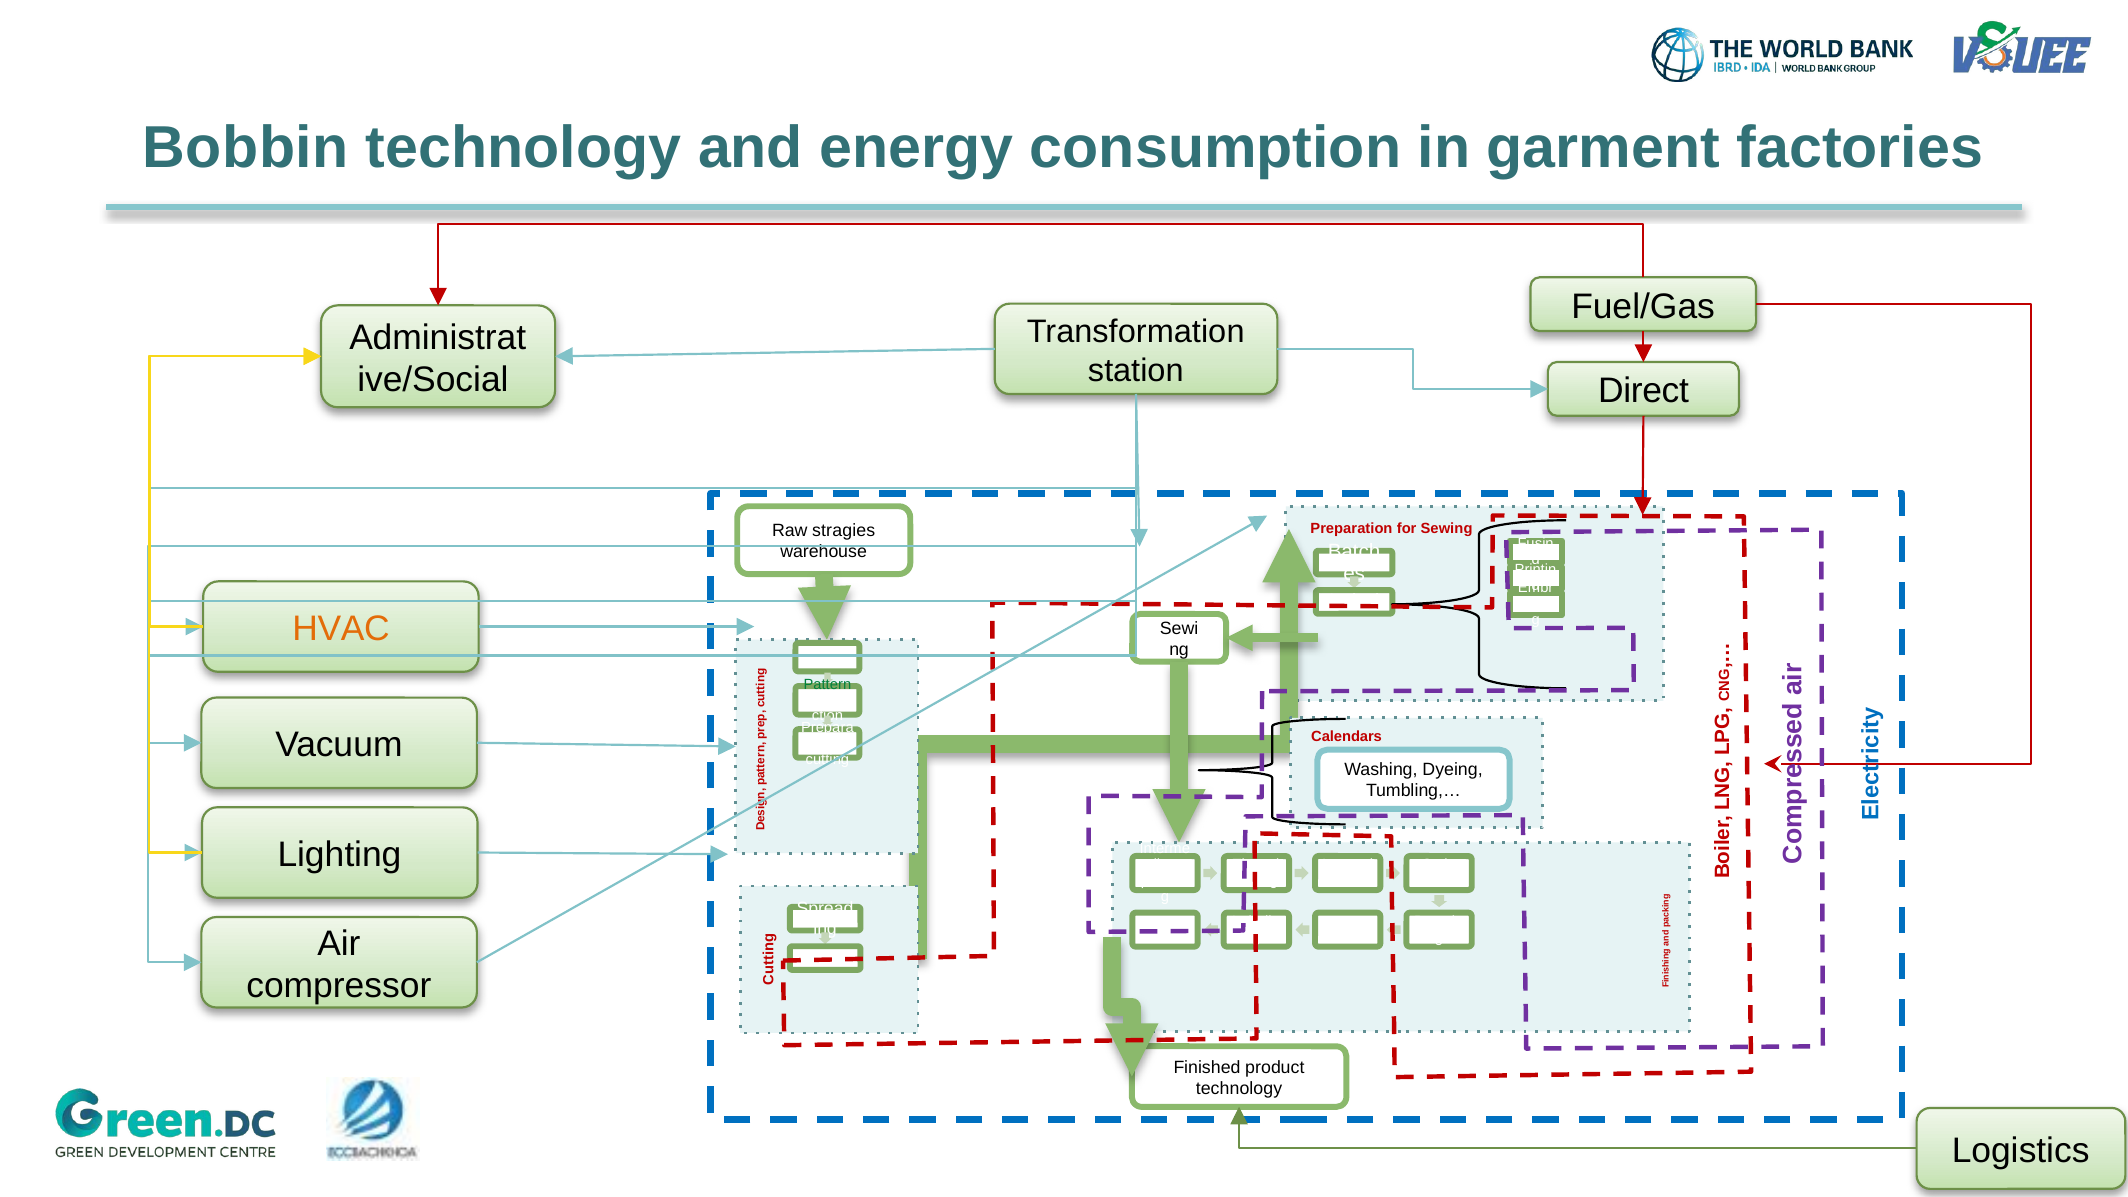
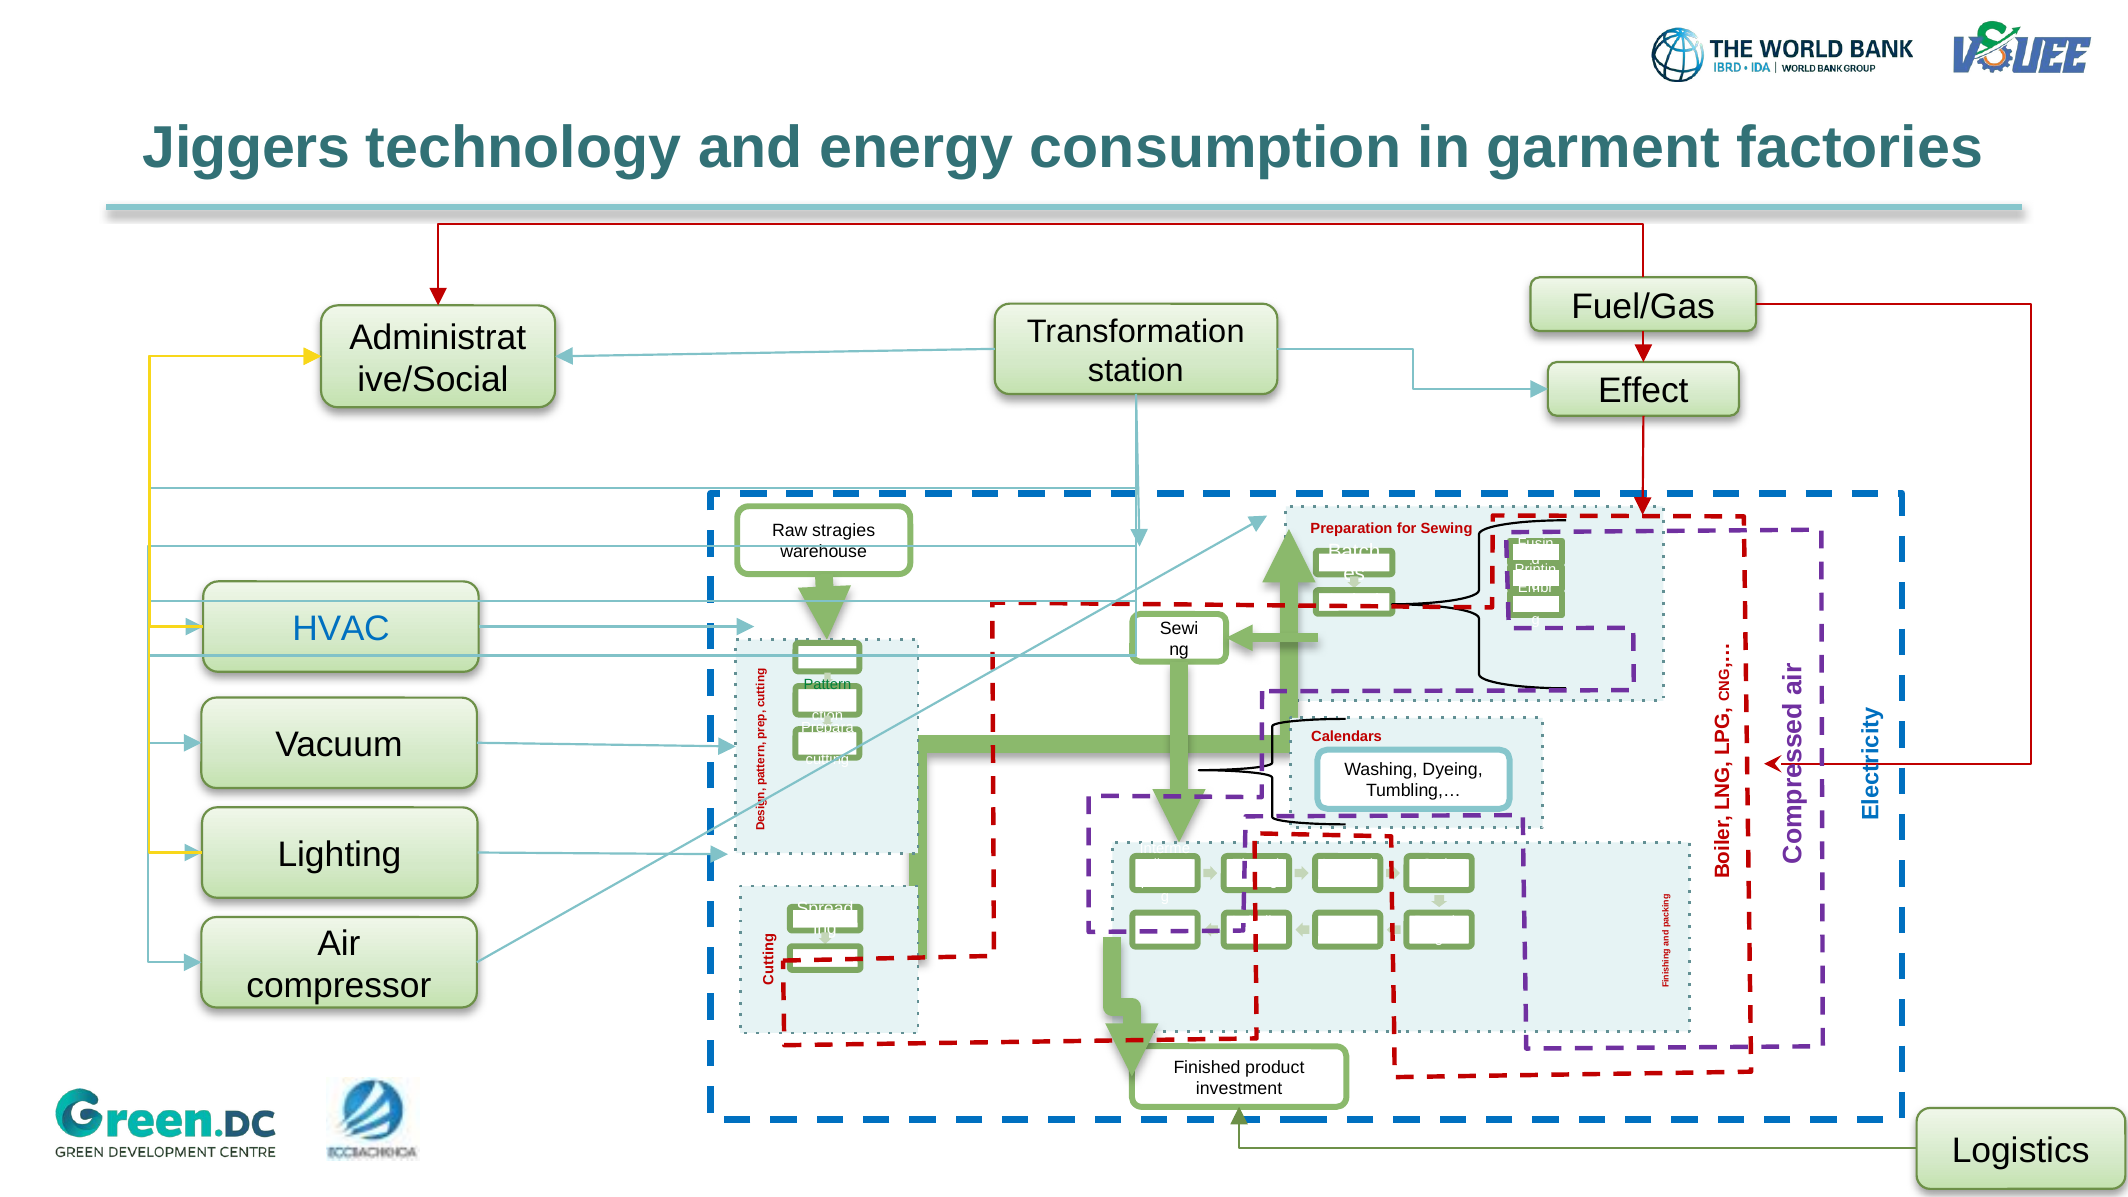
Bobbin: Bobbin -> Jiggers
Direct: Direct -> Effect
HVAC colour: orange -> blue
technology at (1239, 1088): technology -> investment
